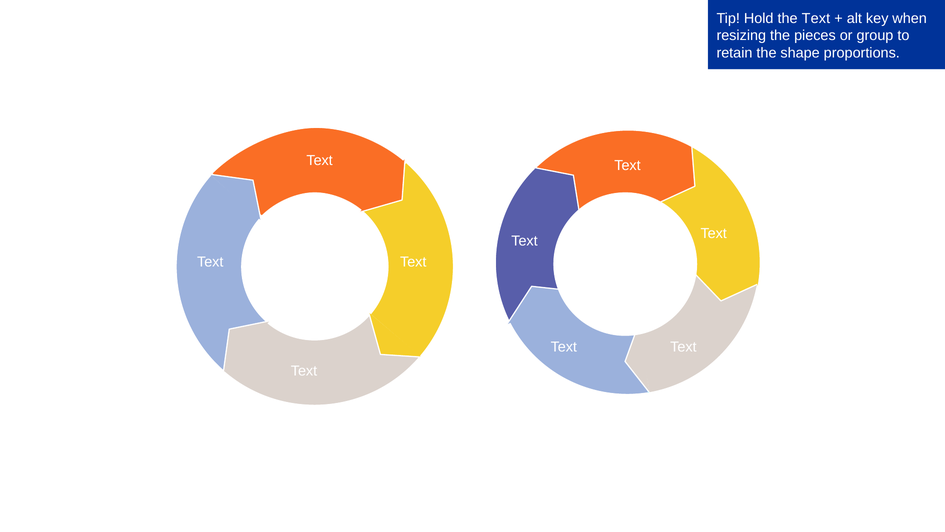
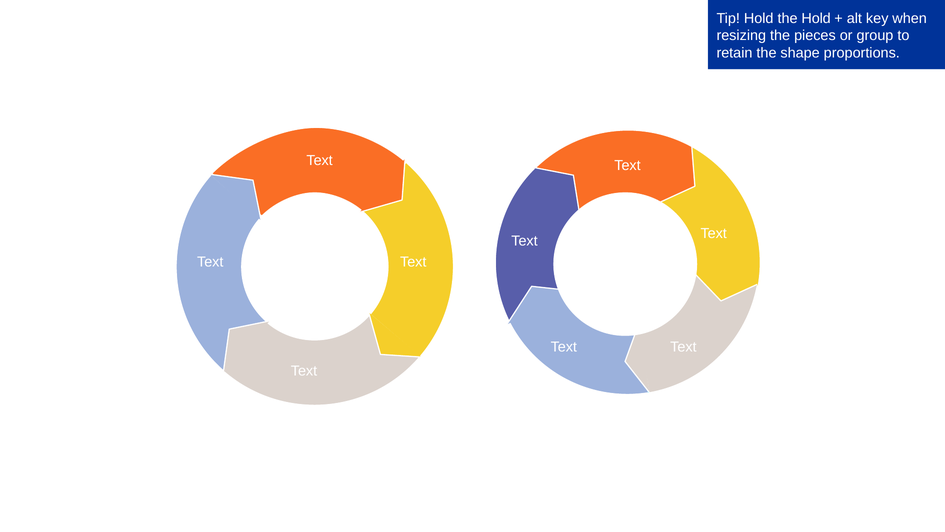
the Text: Text -> Hold
